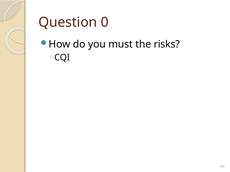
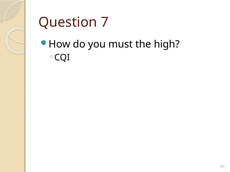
0: 0 -> 7
risks: risks -> high
